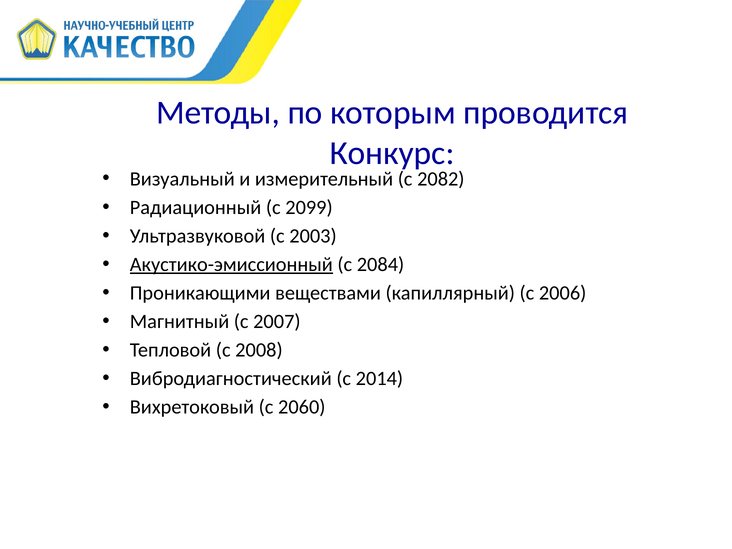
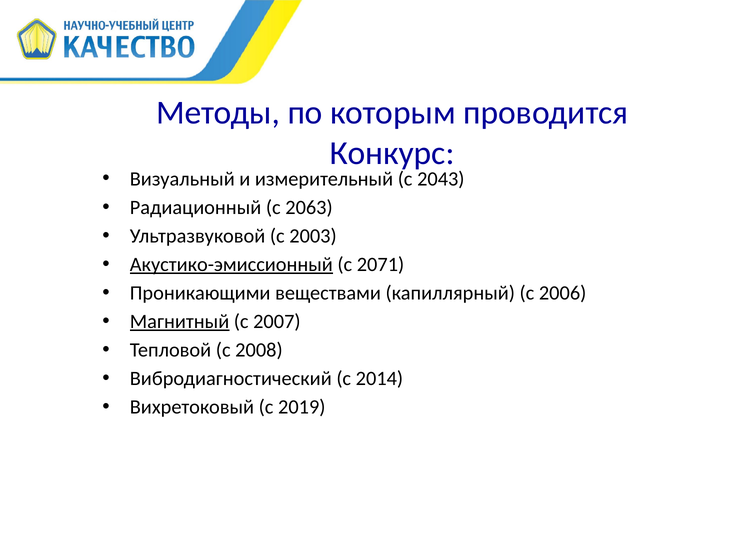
2082: 2082 -> 2043
2099: 2099 -> 2063
2084: 2084 -> 2071
Магнитный underline: none -> present
2060: 2060 -> 2019
